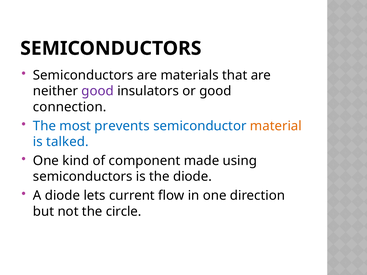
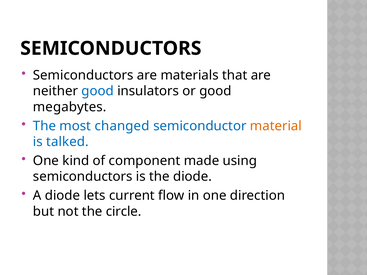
good at (98, 91) colour: purple -> blue
connection: connection -> megabytes
prevents: prevents -> changed
